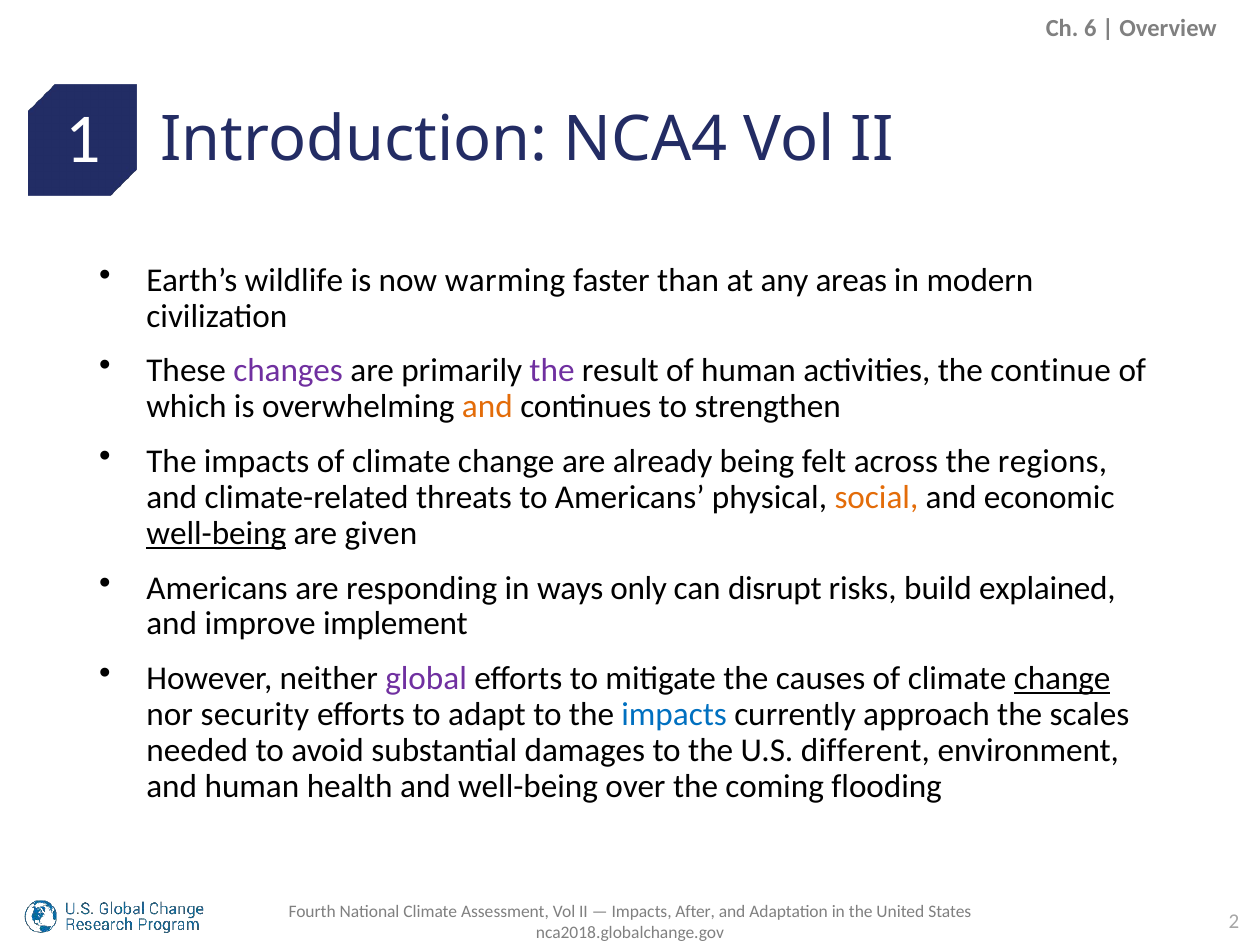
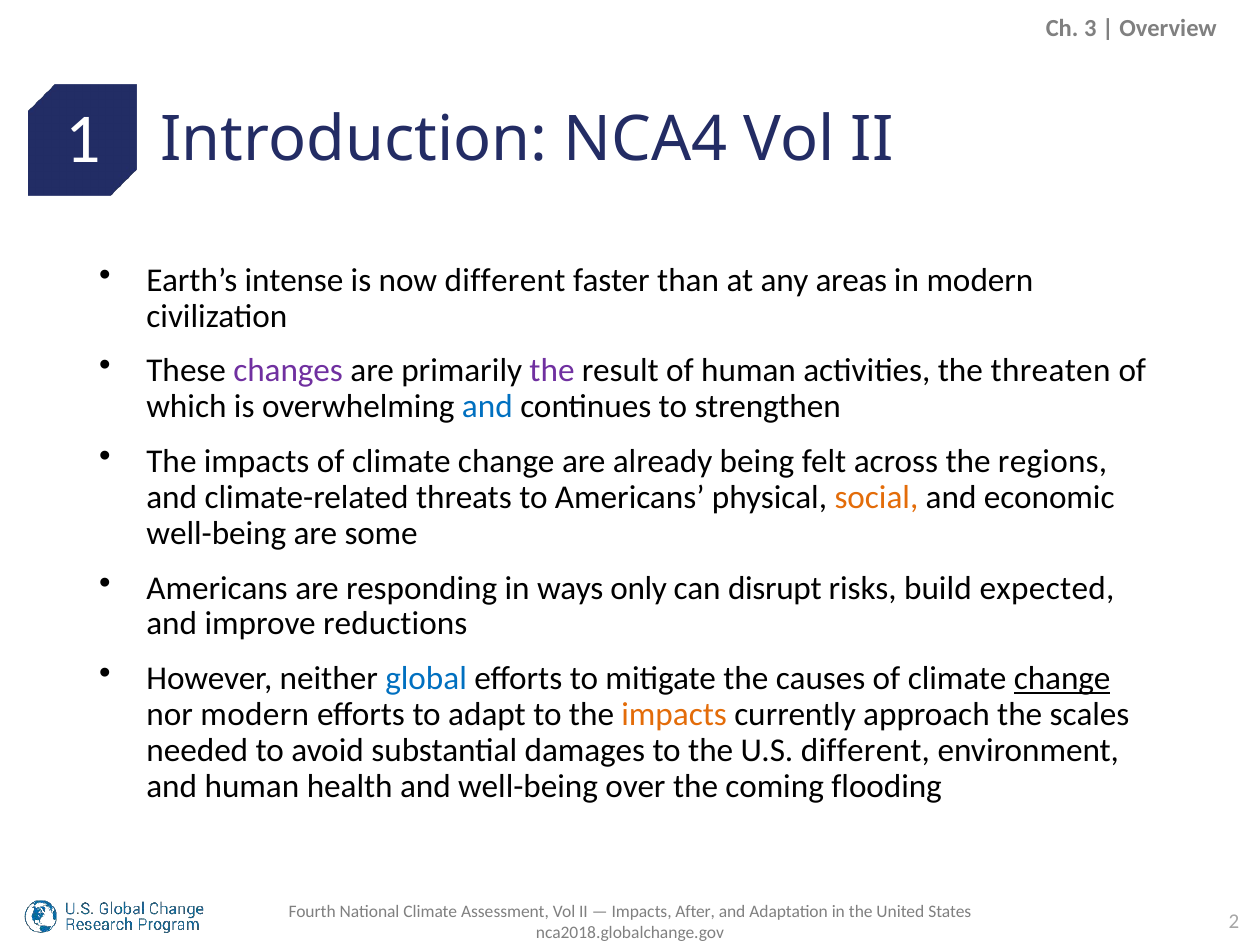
6: 6 -> 3
wildlife: wildlife -> intense
now warming: warming -> different
continue: continue -> threaten
and at (487, 407) colour: orange -> blue
well-being at (216, 533) underline: present -> none
given: given -> some
explained: explained -> expected
implement: implement -> reductions
global colour: purple -> blue
nor security: security -> modern
impacts at (674, 715) colour: blue -> orange
